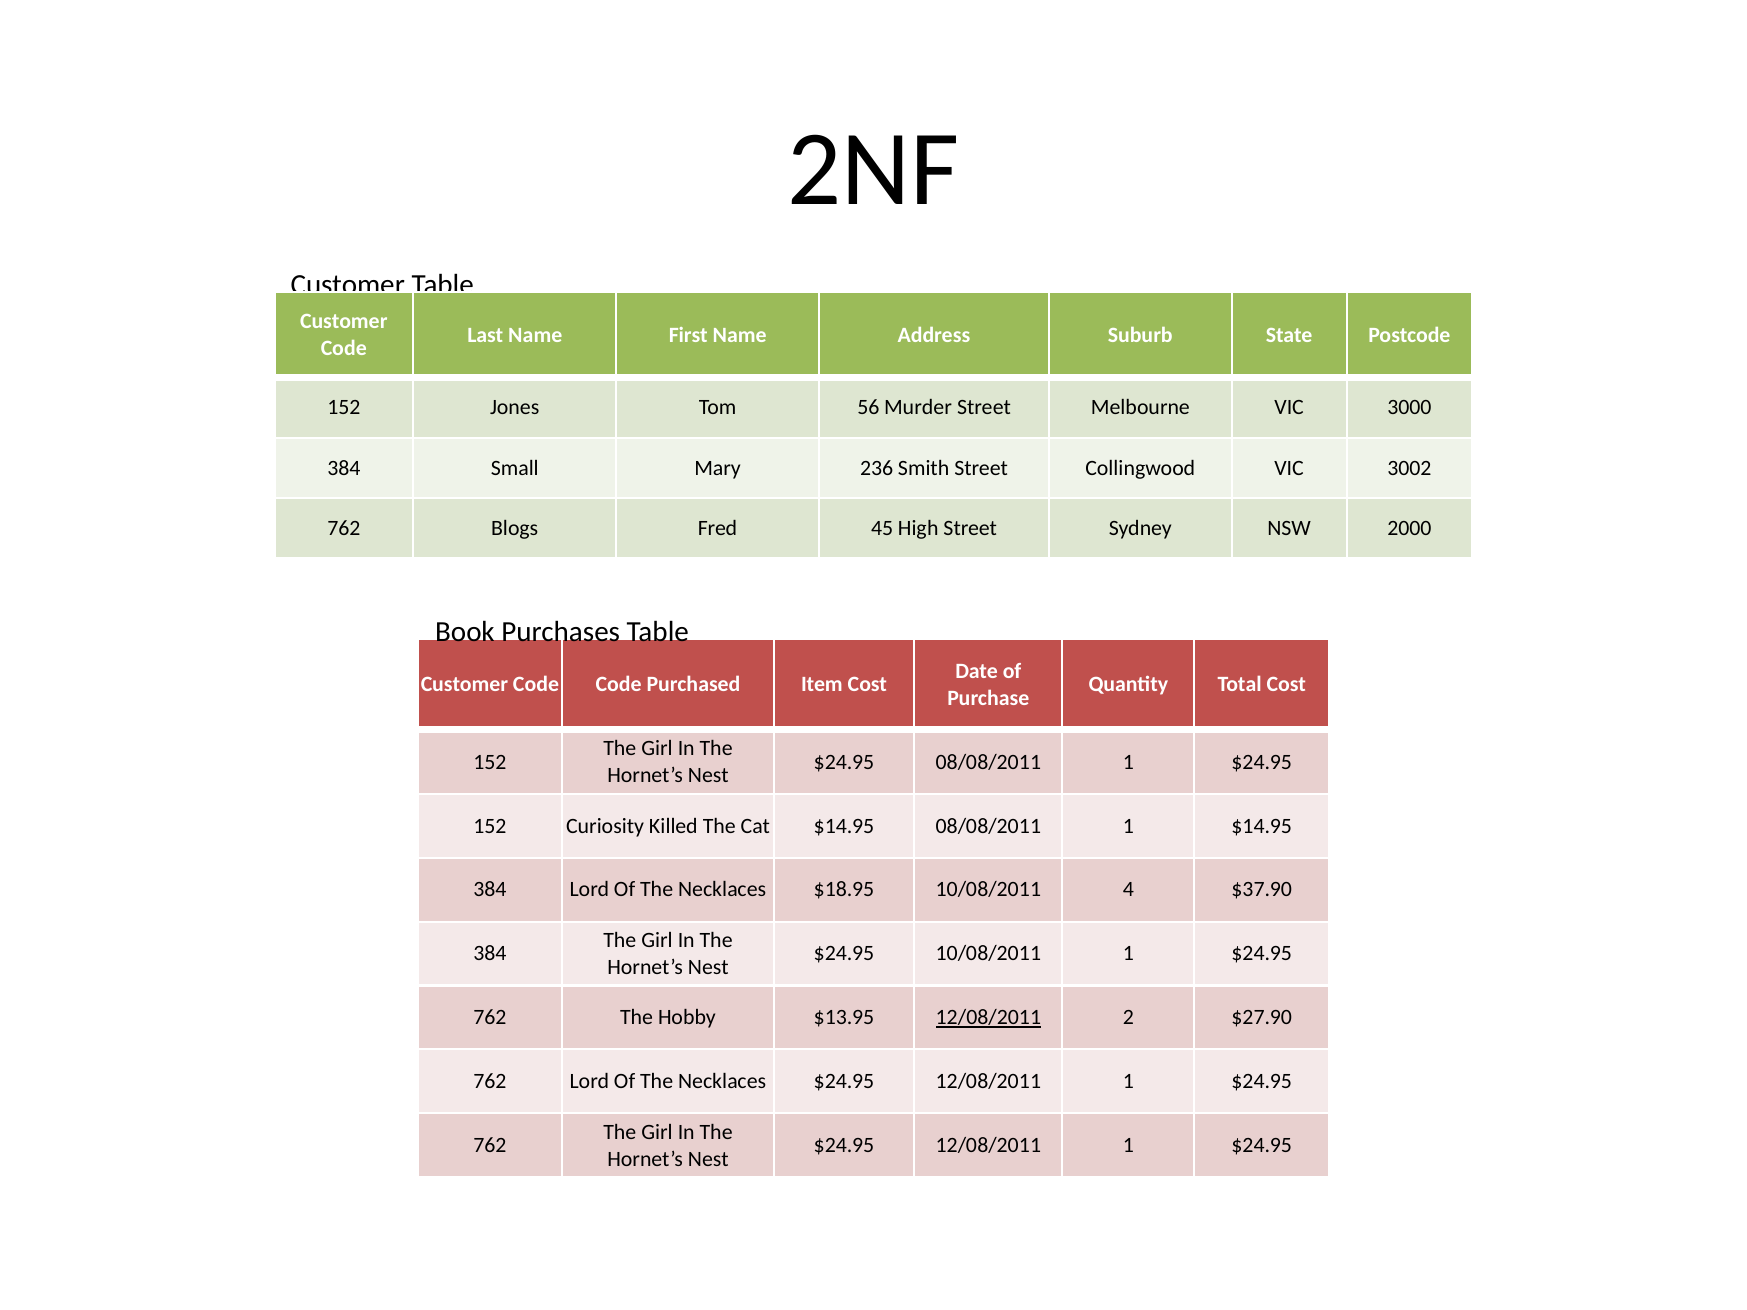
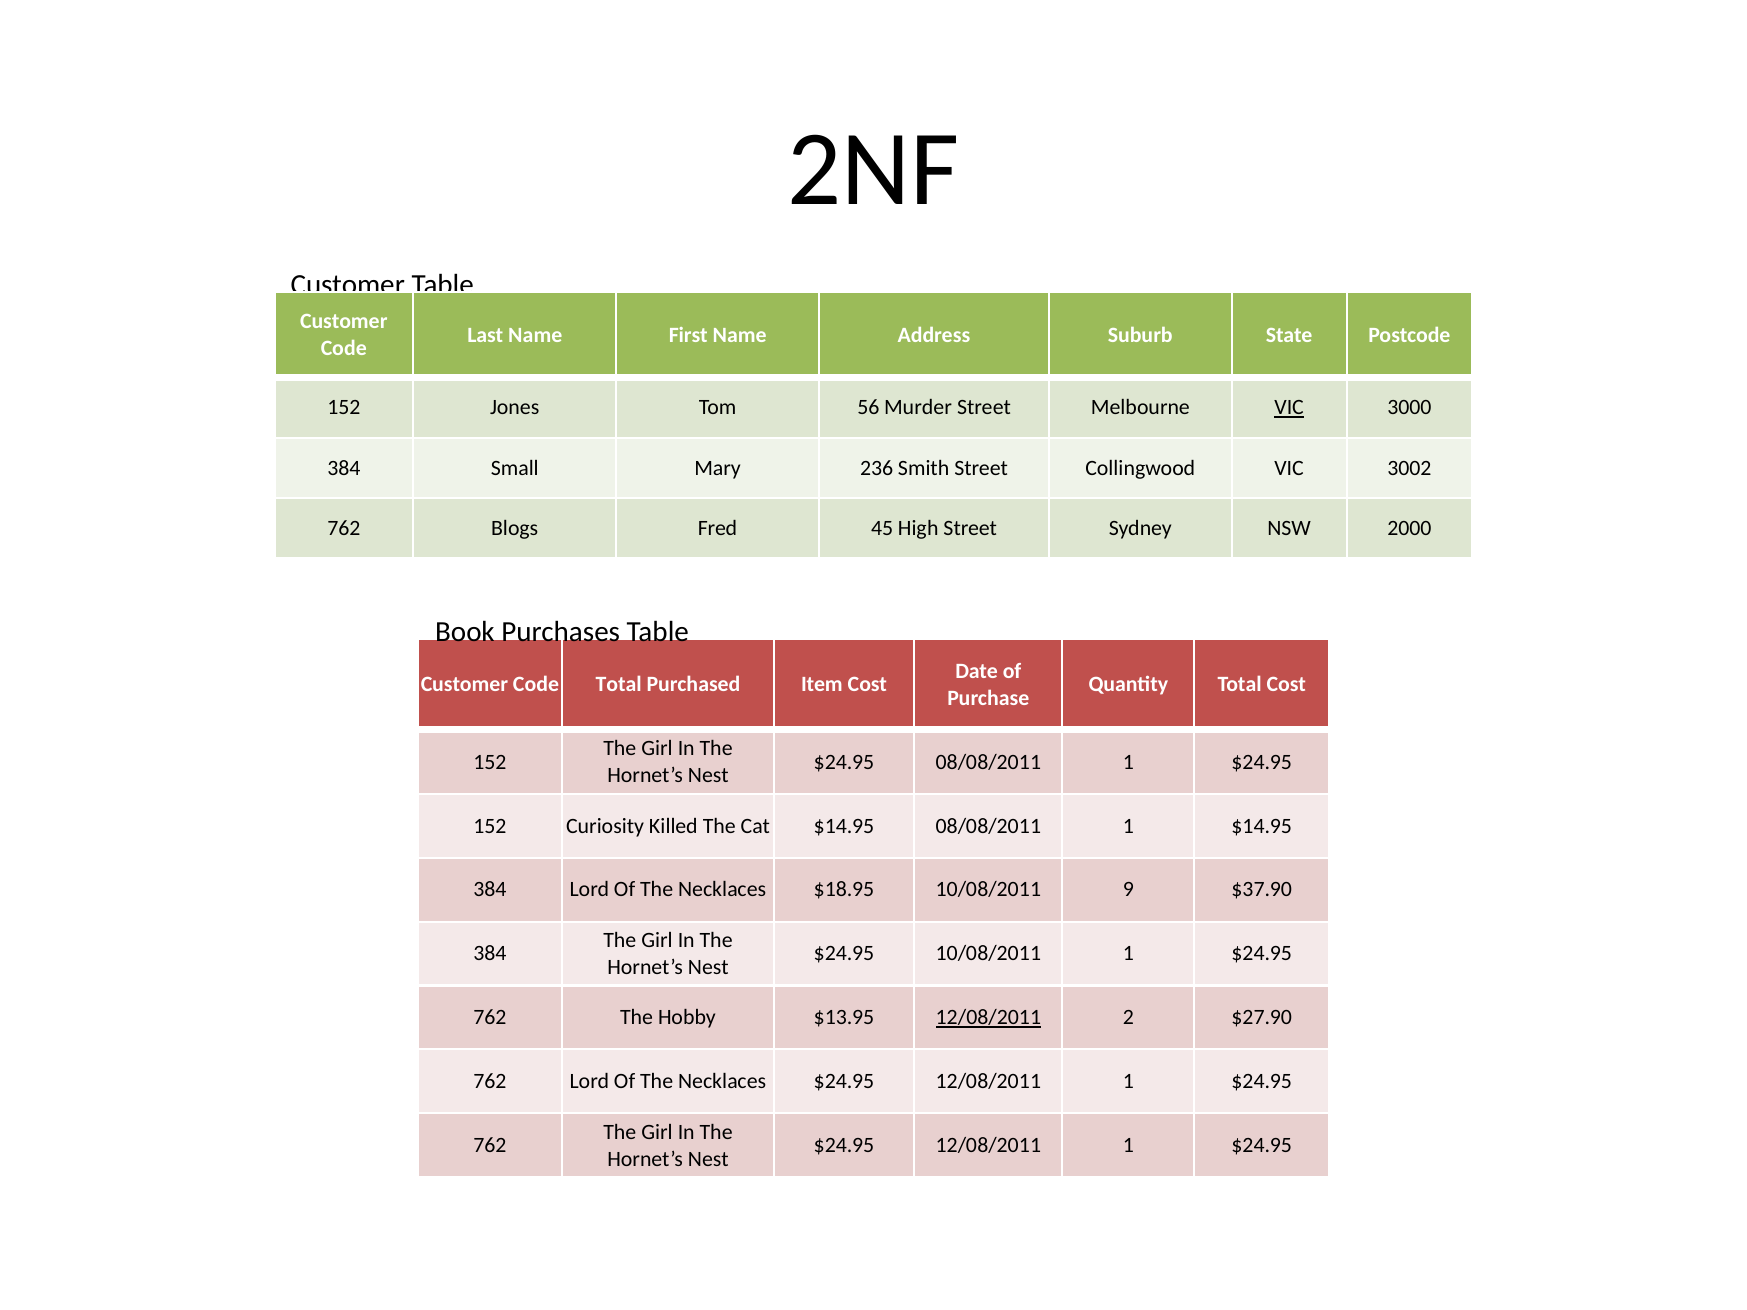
VIC at (1289, 408) underline: none -> present
Code Code: Code -> Total
4: 4 -> 9
